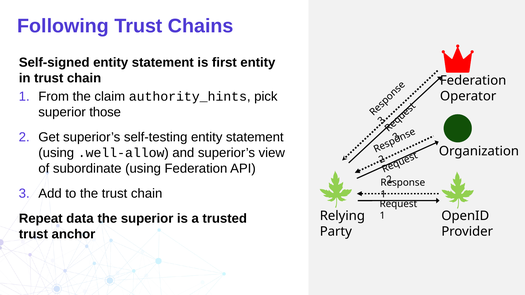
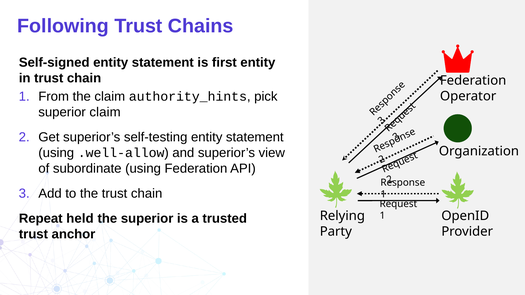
superior those: those -> claim
data: data -> held
